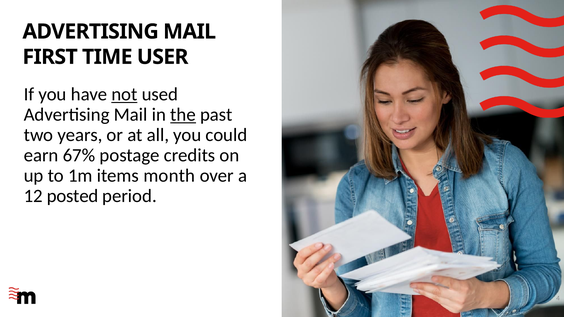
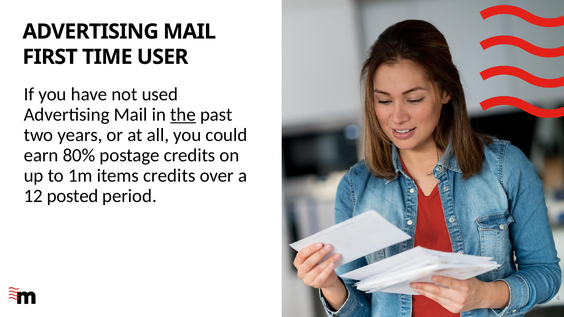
not underline: present -> none
67%: 67% -> 80%
items month: month -> credits
